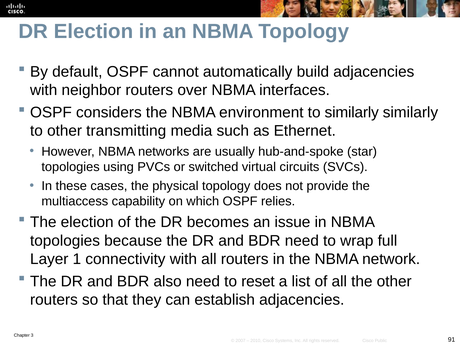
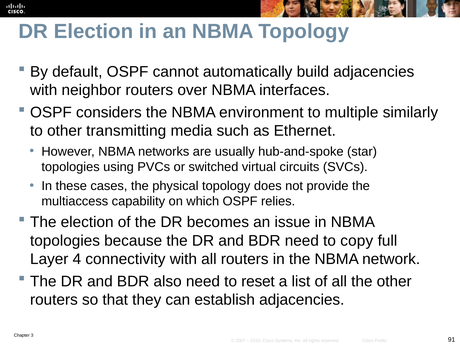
to similarly: similarly -> multiple
wrap: wrap -> copy
1: 1 -> 4
